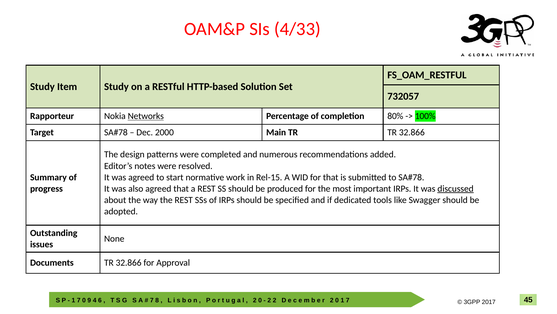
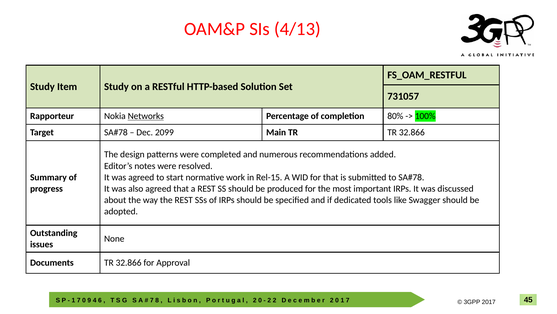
4/33: 4/33 -> 4/13
732057: 732057 -> 731057
2000: 2000 -> 2099
discussed underline: present -> none
